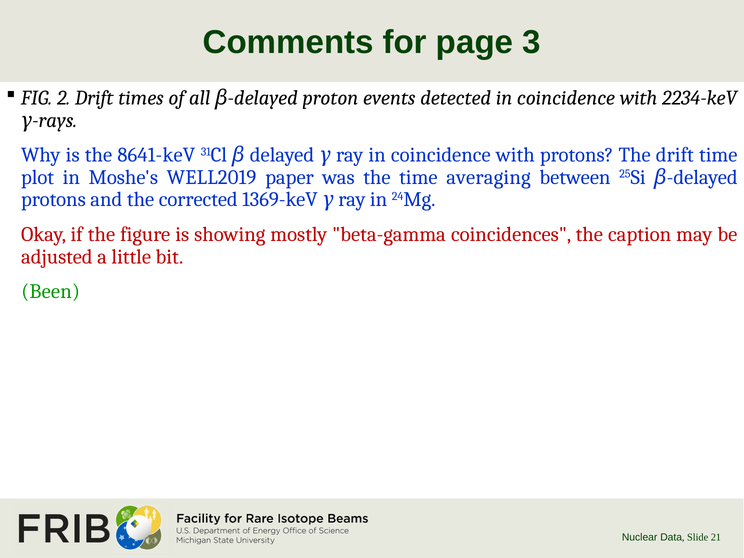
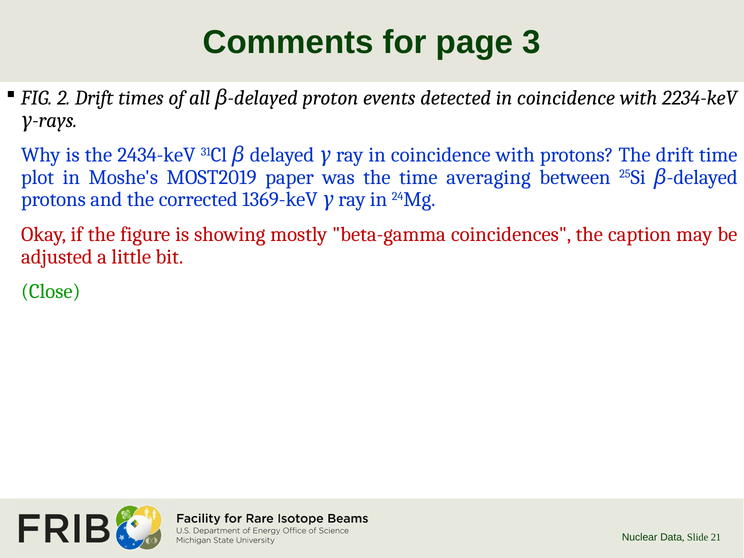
8641-keV: 8641-keV -> 2434-keV
WELL2019: WELL2019 -> MOST2019
Been: Been -> Close
